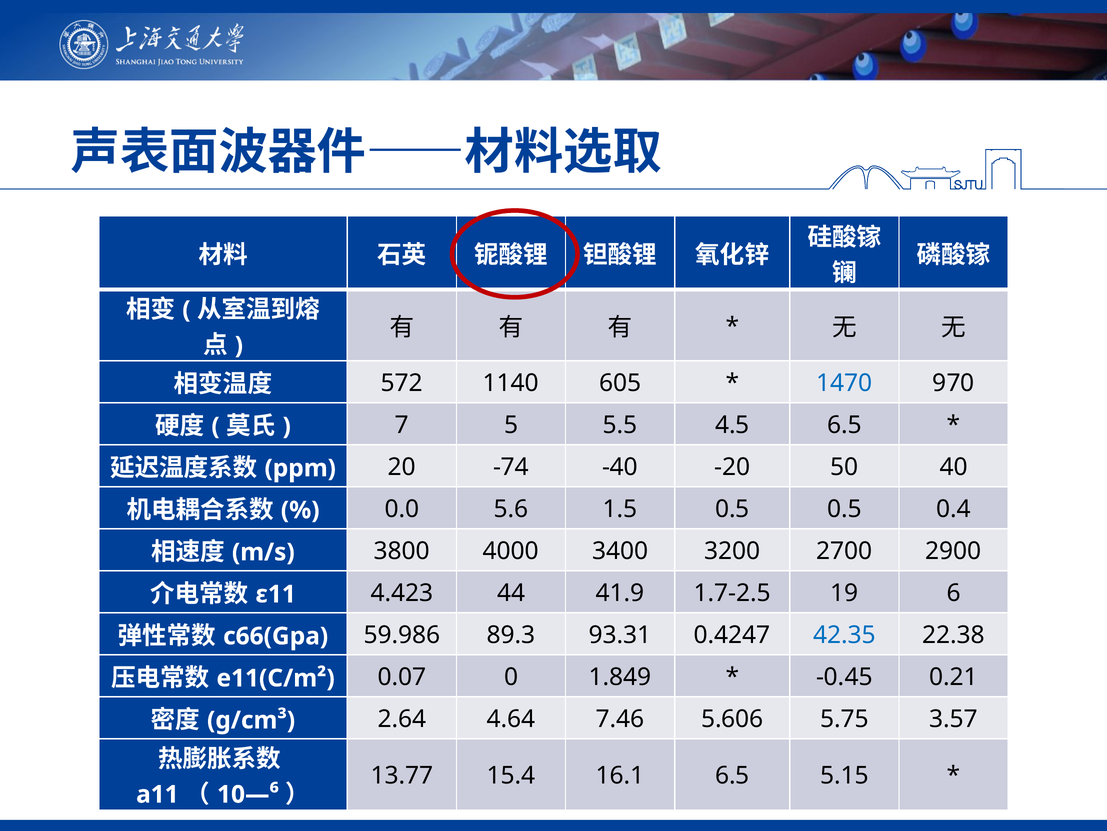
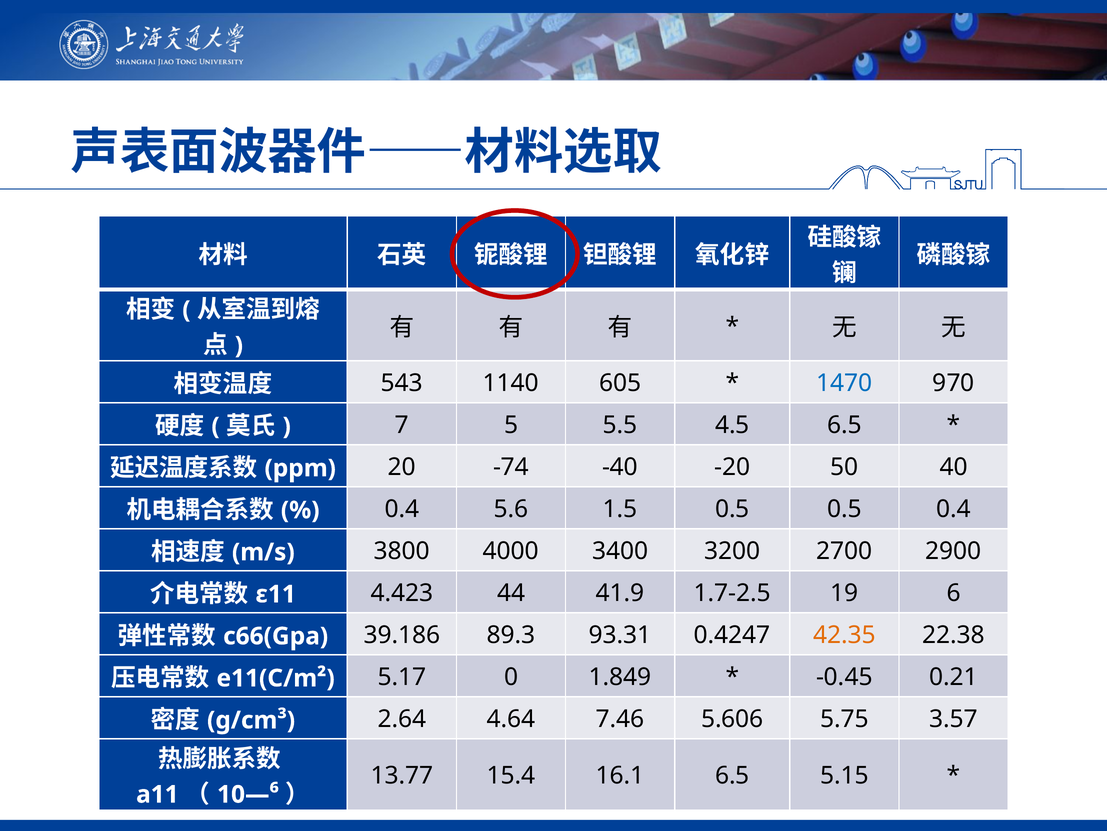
572: 572 -> 543
0.0 at (402, 509): 0.0 -> 0.4
59.986: 59.986 -> 39.186
42.35 colour: blue -> orange
0.07: 0.07 -> 5.17
